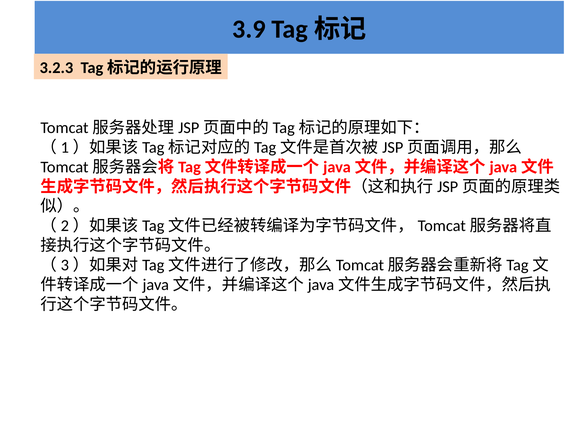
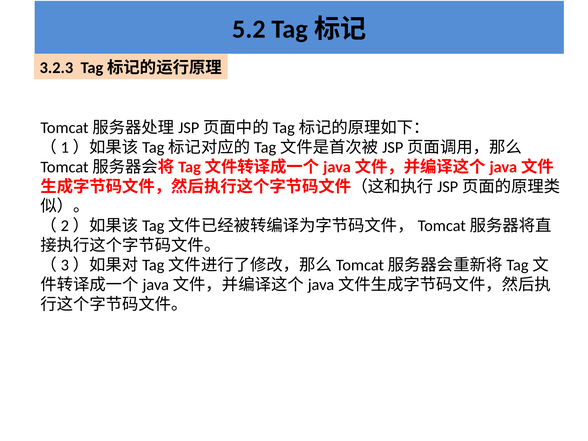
3.9: 3.9 -> 5.2
